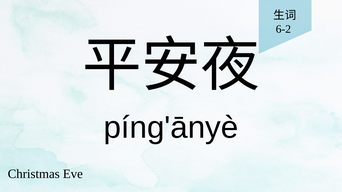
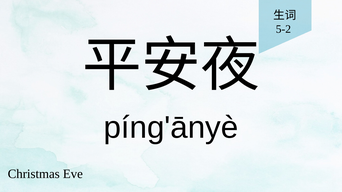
6-2: 6-2 -> 5-2
